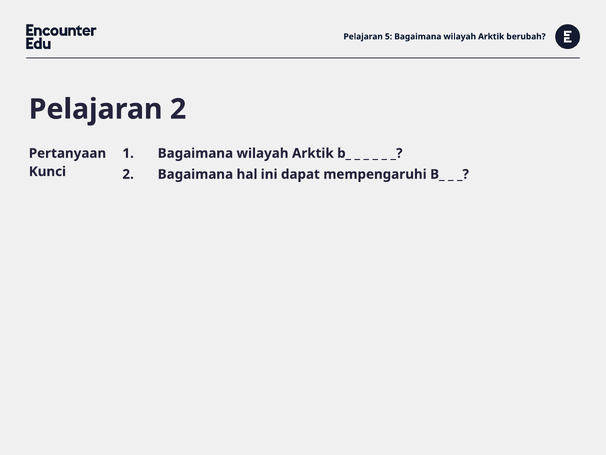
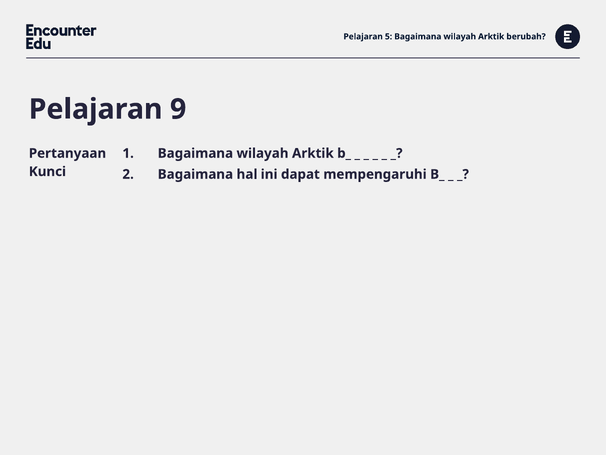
Pelajaran 2: 2 -> 9
